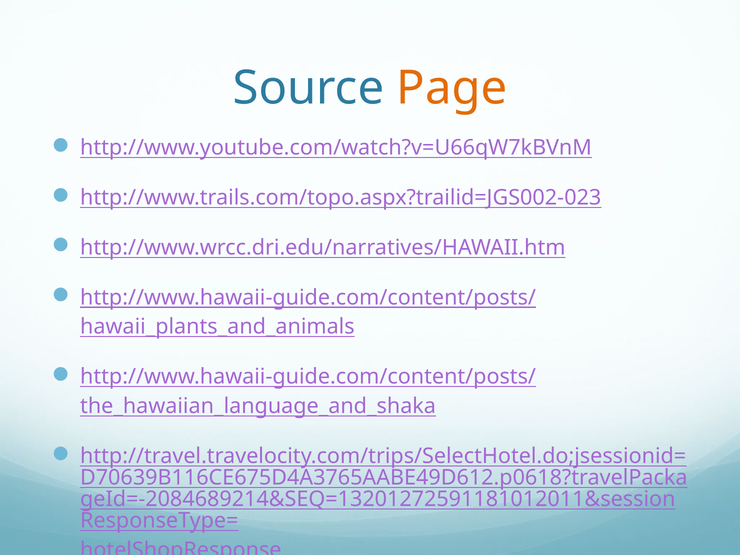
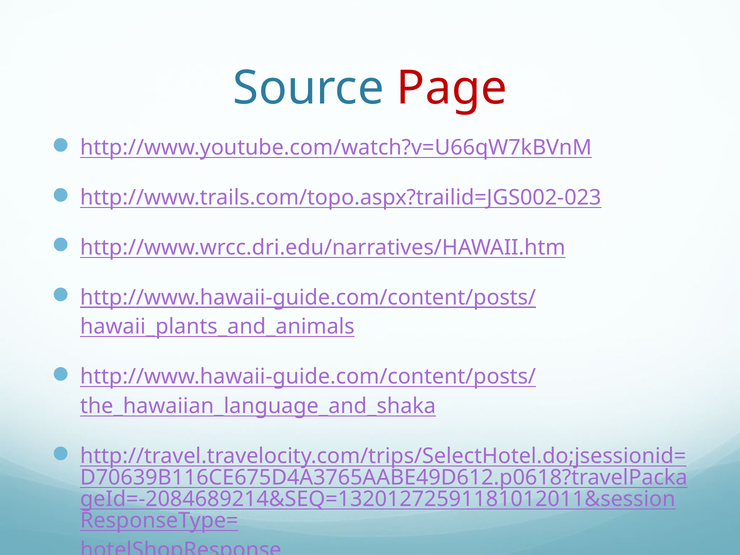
Page colour: orange -> red
